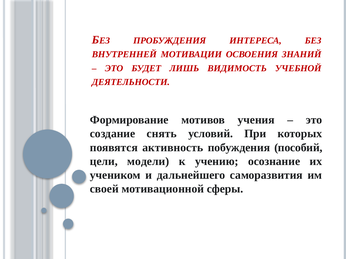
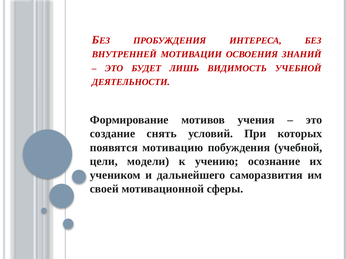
активность: активность -> мотивацию
побуждения пособий: пособий -> учебной
